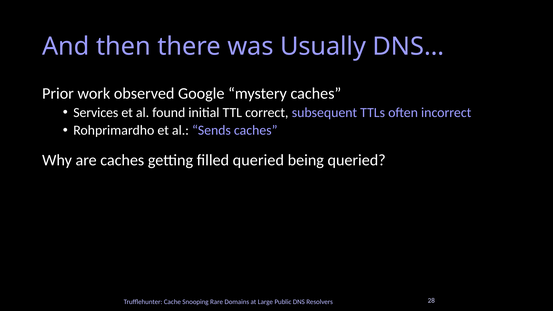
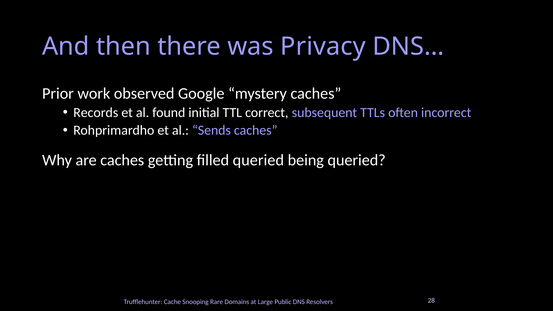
Usually: Usually -> Privacy
Services: Services -> Records
